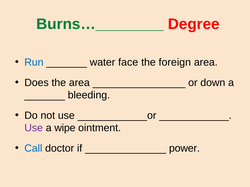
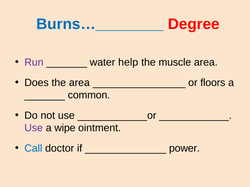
Burns…________ colour: green -> blue
Run colour: blue -> purple
face: face -> help
foreign: foreign -> muscle
down: down -> floors
bleeding: bleeding -> common
